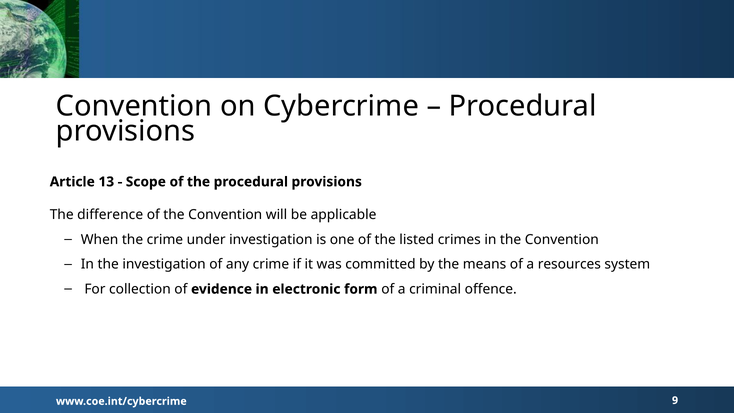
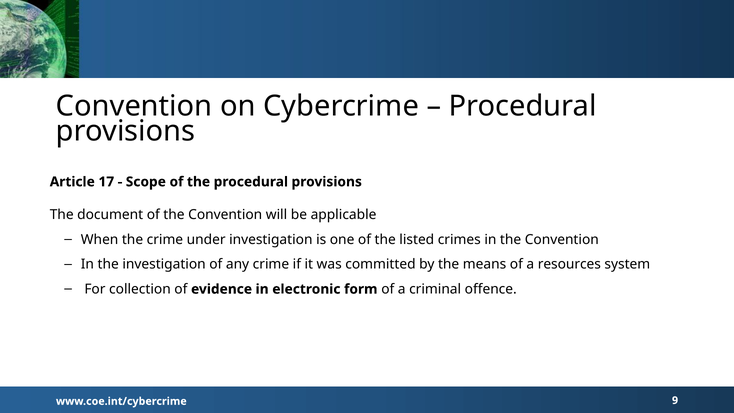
13: 13 -> 17
difference: difference -> document
